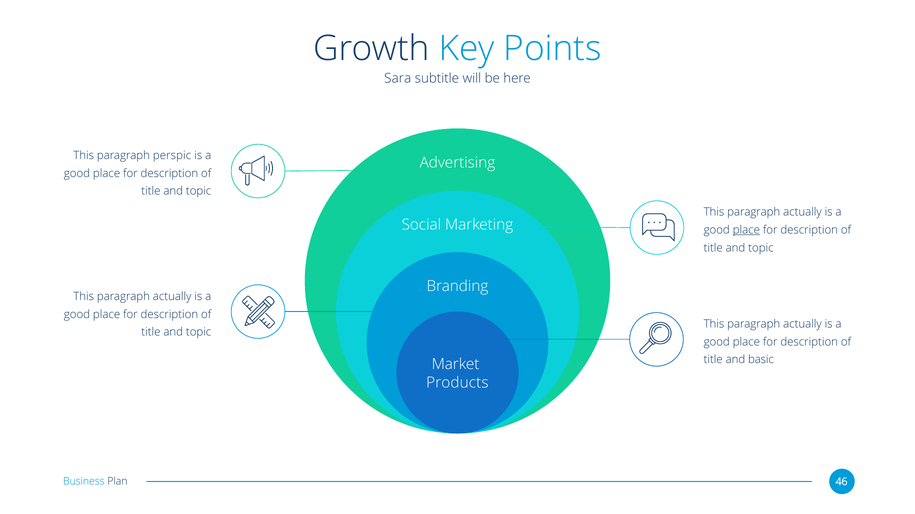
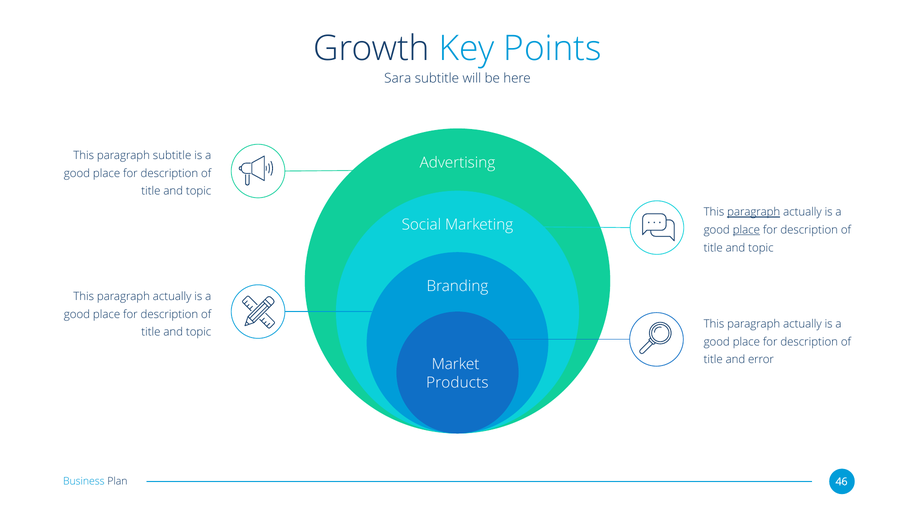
paragraph perspic: perspic -> subtitle
paragraph at (754, 212) underline: none -> present
basic: basic -> error
